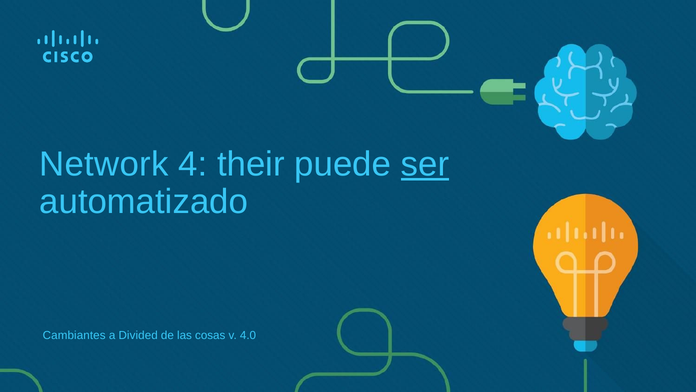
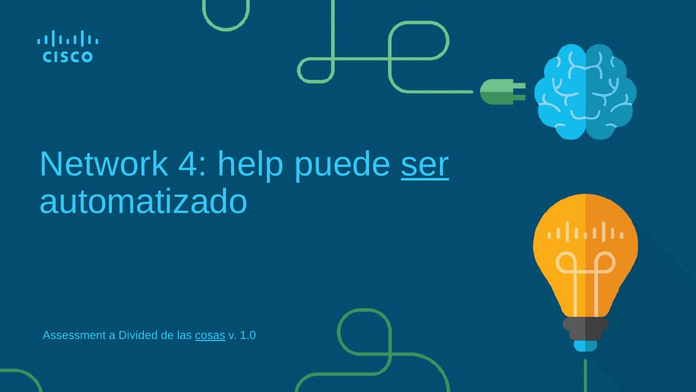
their: their -> help
Cambiantes: Cambiantes -> Assessment
cosas underline: none -> present
4.0: 4.0 -> 1.0
